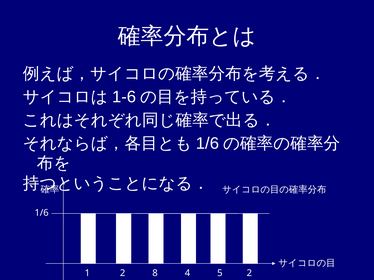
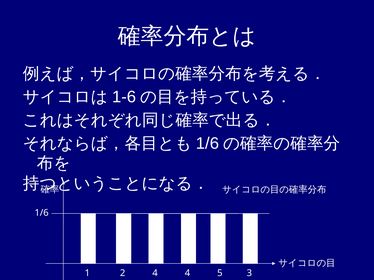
2 8: 8 -> 4
5 2: 2 -> 3
